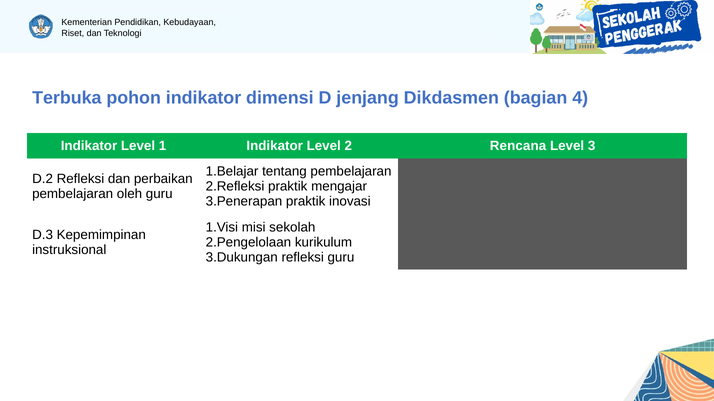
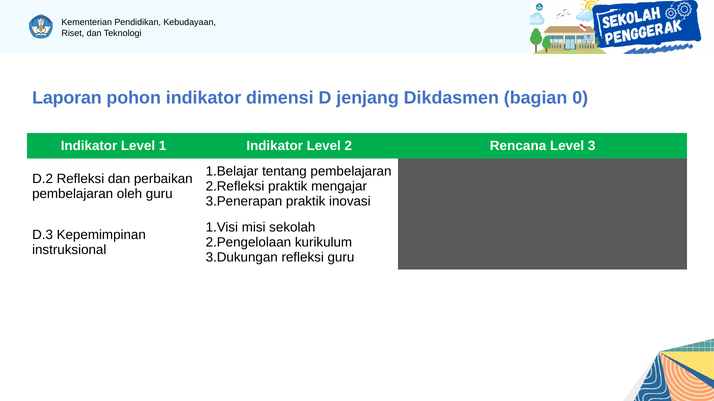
Terbuka: Terbuka -> Laporan
4: 4 -> 0
